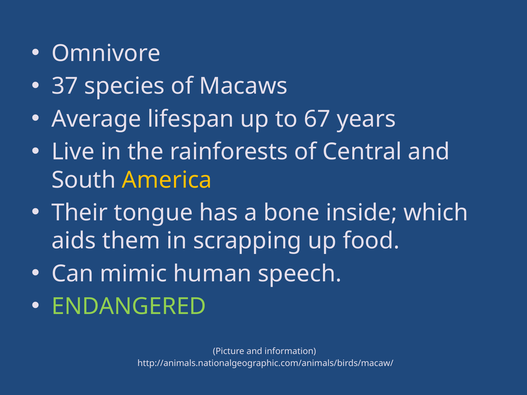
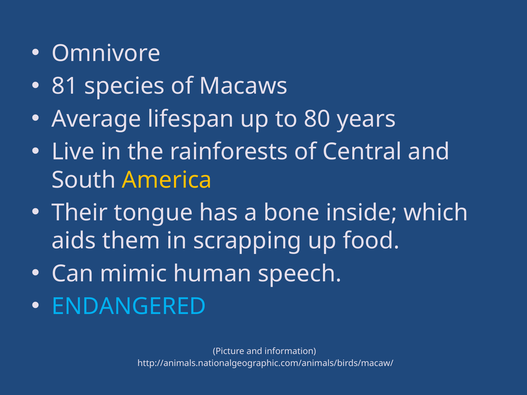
37: 37 -> 81
67: 67 -> 80
ENDANGERED colour: light green -> light blue
